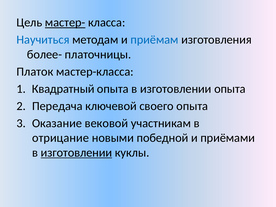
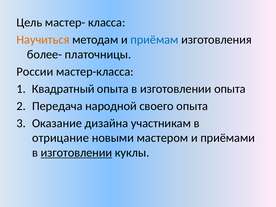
мастер- underline: present -> none
Научиться colour: blue -> orange
Платок: Платок -> России
ключевой: ключевой -> народной
вековой: вековой -> дизайна
победной: победной -> мастером
